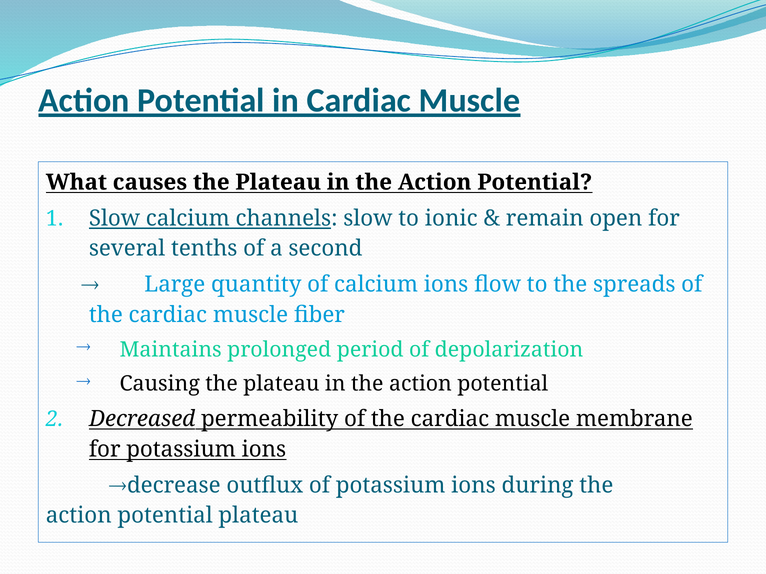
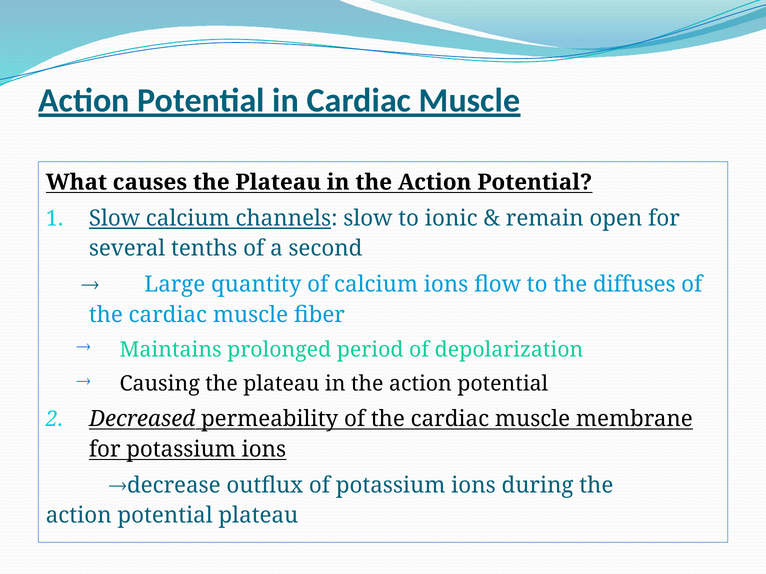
spreads: spreads -> diffuses
